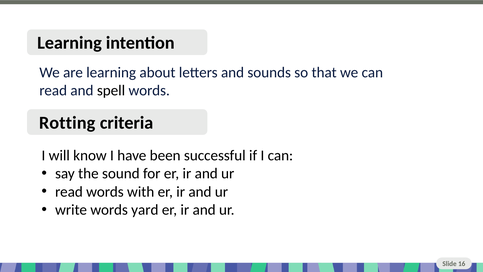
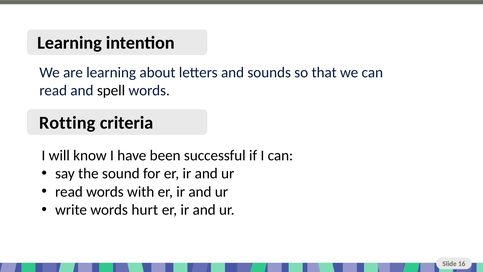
yard: yard -> hurt
